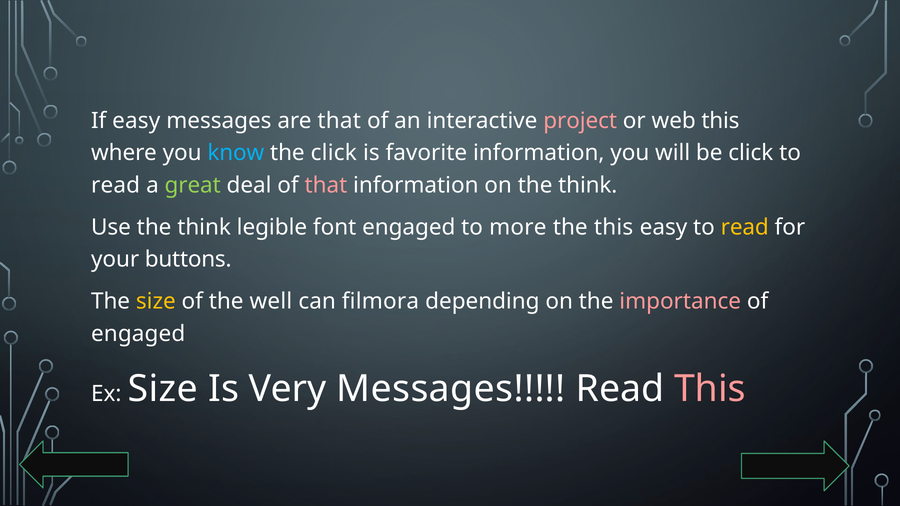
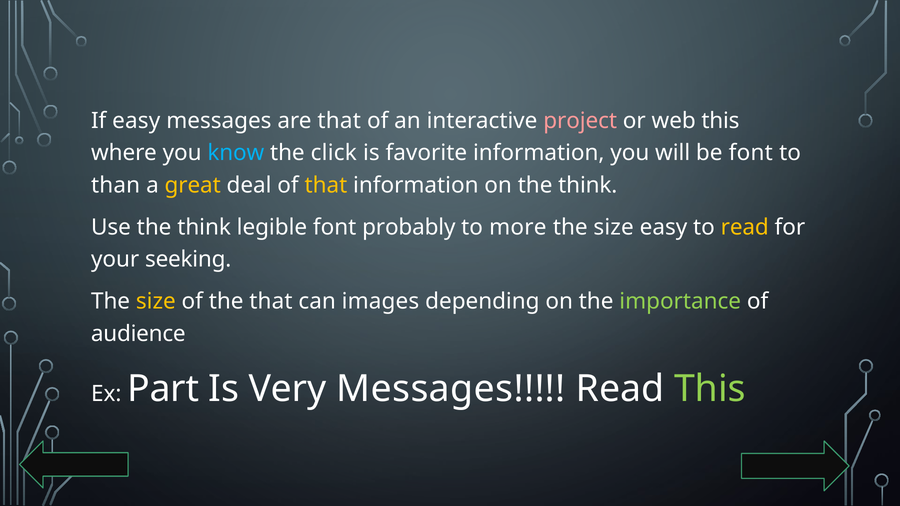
be click: click -> font
read at (116, 185): read -> than
great colour: light green -> yellow
that at (326, 185) colour: pink -> yellow
font engaged: engaged -> probably
this at (614, 227): this -> size
buttons: buttons -> seeking
the well: well -> that
filmora: filmora -> images
importance colour: pink -> light green
engaged at (138, 334): engaged -> audience
Ex Size: Size -> Part
This at (710, 389) colour: pink -> light green
